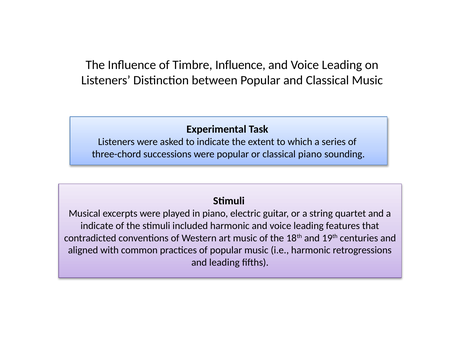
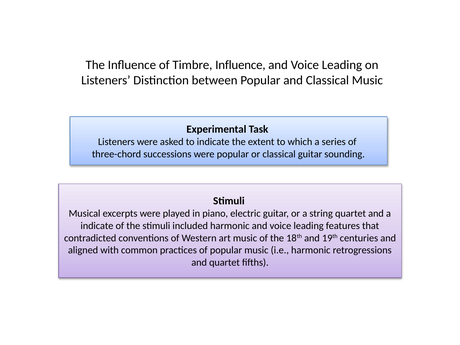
classical piano: piano -> guitar
and leading: leading -> quartet
